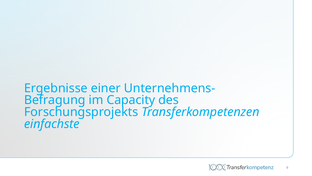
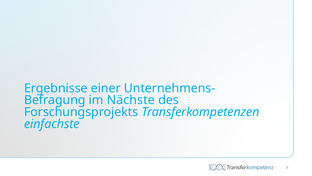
Capacity: Capacity -> Nächste
